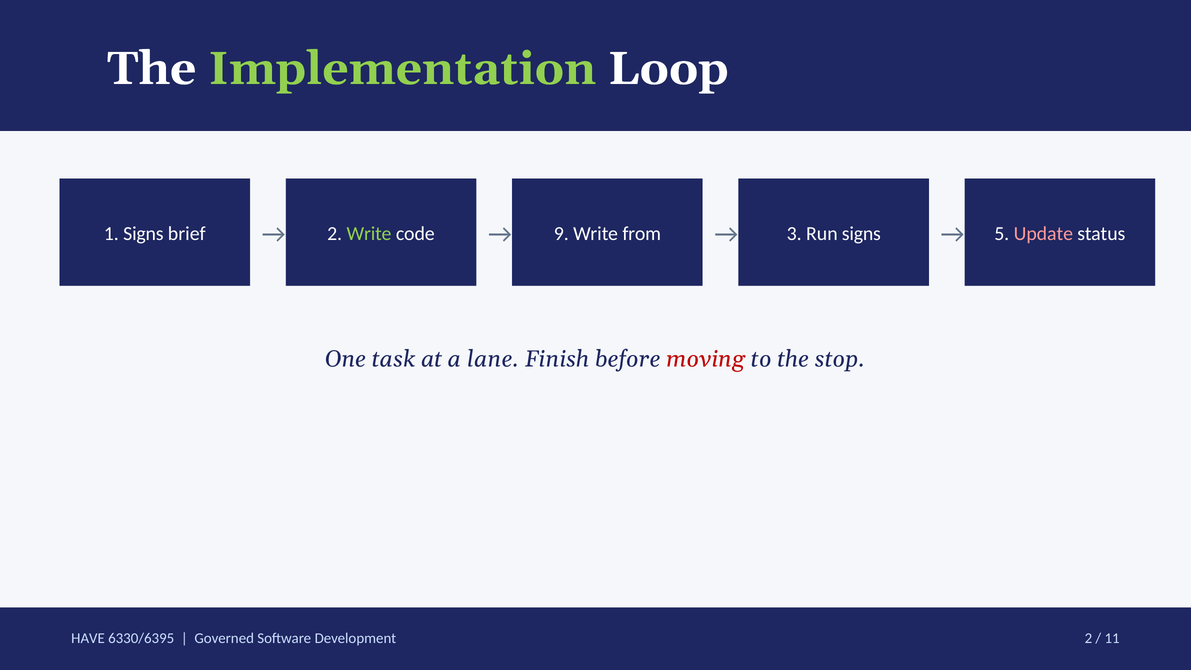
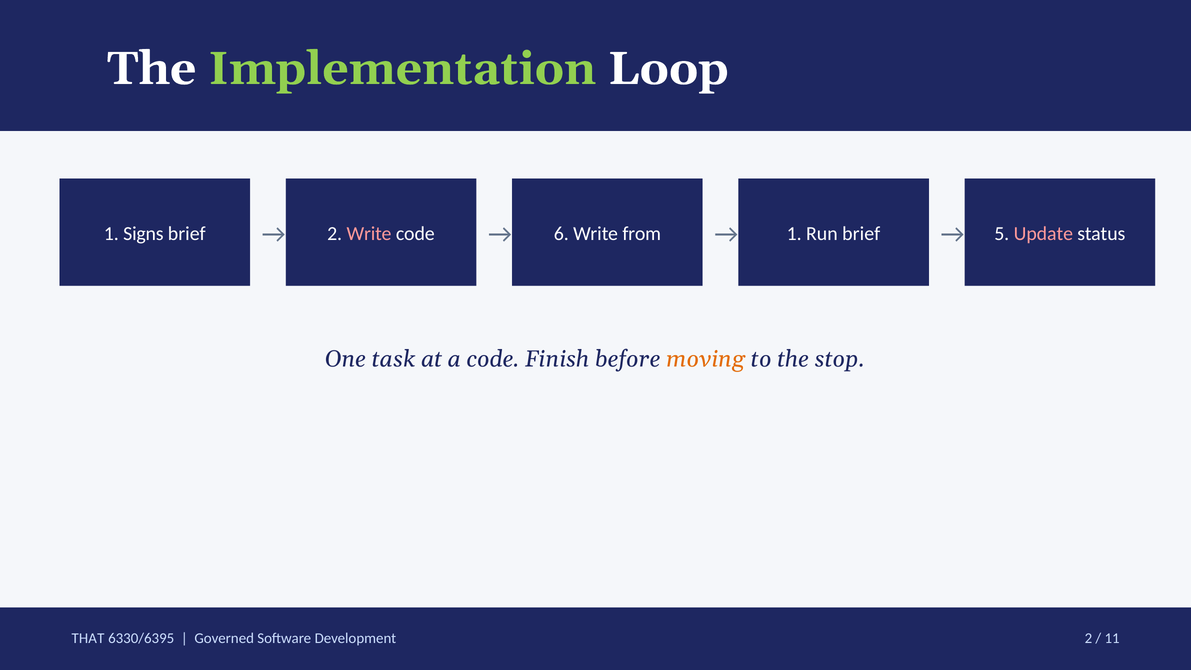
Write at (369, 234) colour: light green -> pink
9: 9 -> 6
3 at (794, 234): 3 -> 1
Run signs: signs -> brief
a lane: lane -> code
moving colour: red -> orange
HAVE: HAVE -> THAT
